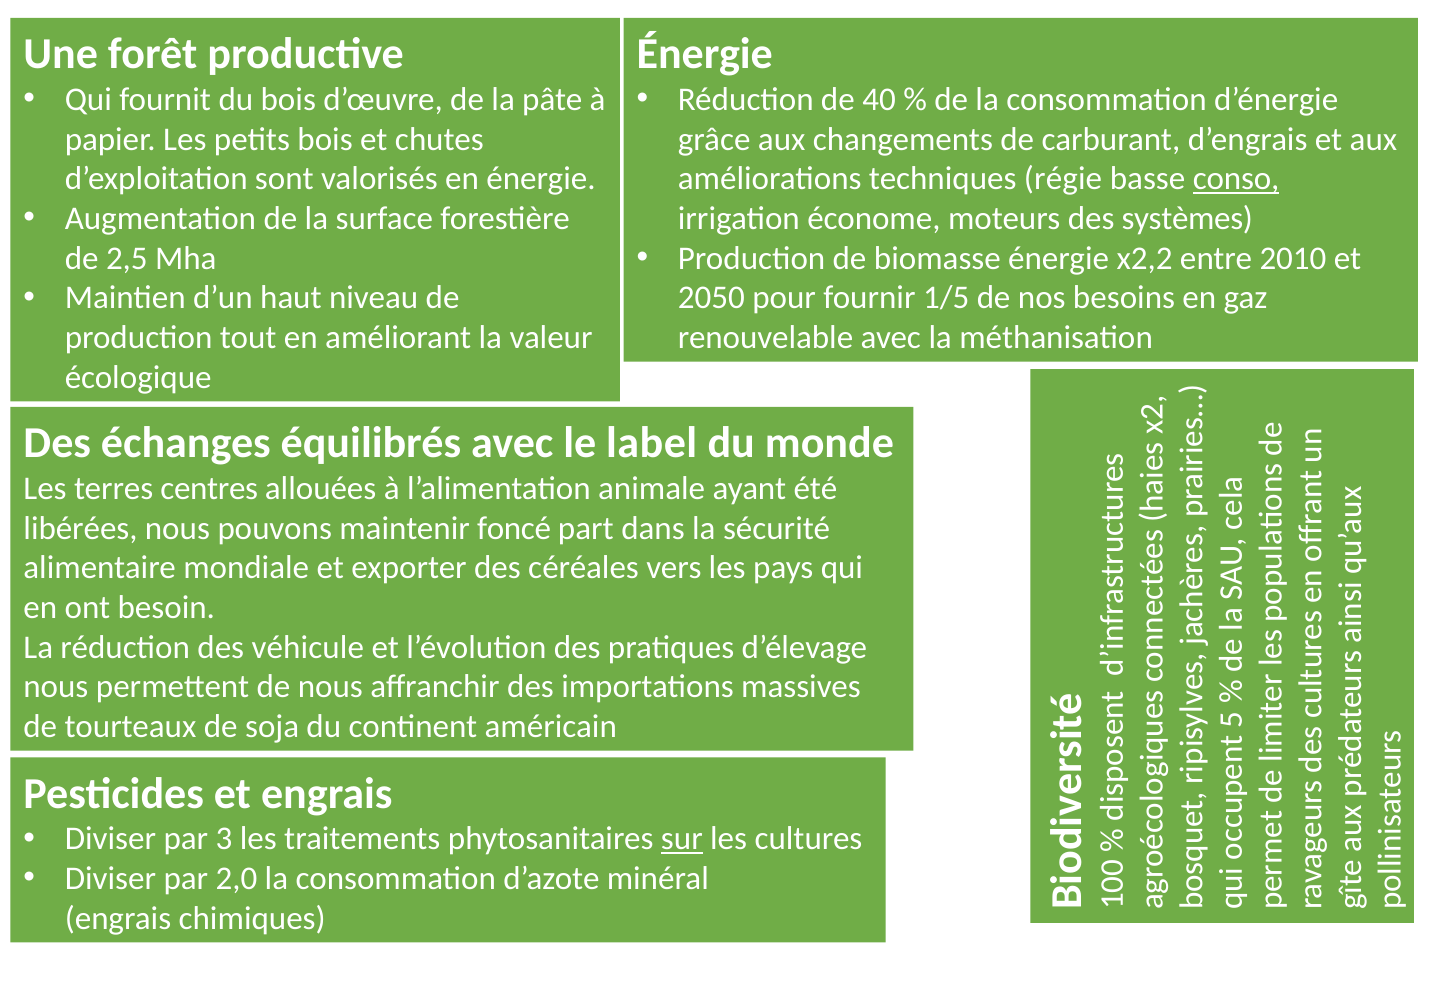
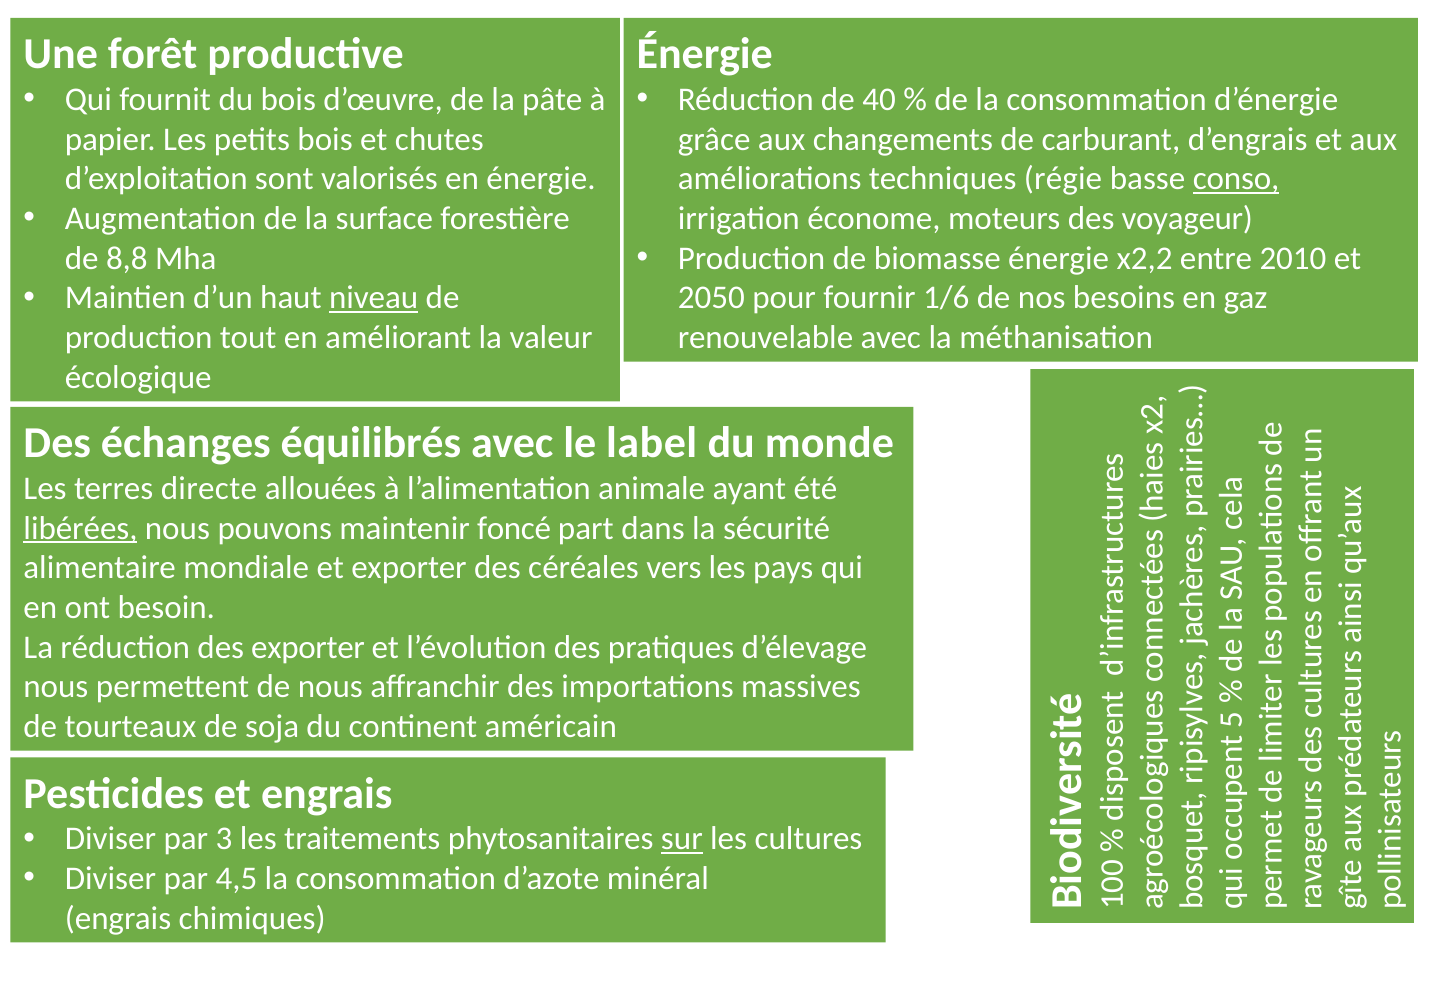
systèmes: systèmes -> voyageur
2,5: 2,5 -> 8,8
niveau underline: none -> present
1/5: 1/5 -> 1/6
centres: centres -> directe
libérées underline: none -> present
des véhicule: véhicule -> exporter
2,0: 2,0 -> 4,5
